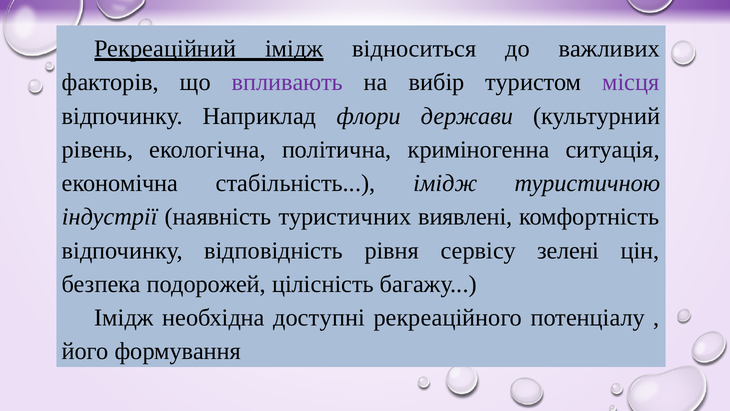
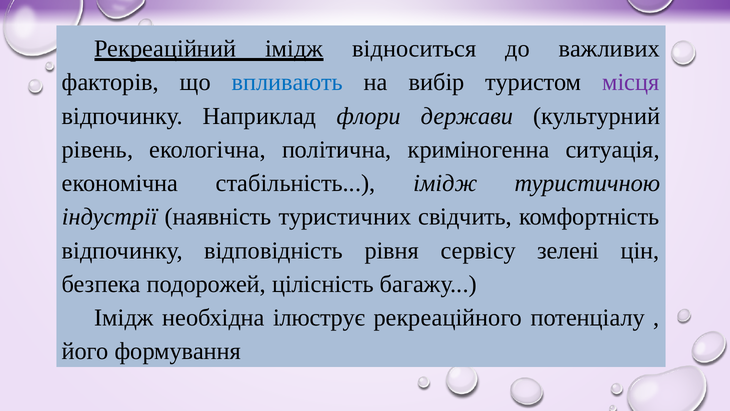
впливають colour: purple -> blue
виявлені: виявлені -> свідчить
доступні: доступні -> ілюструє
